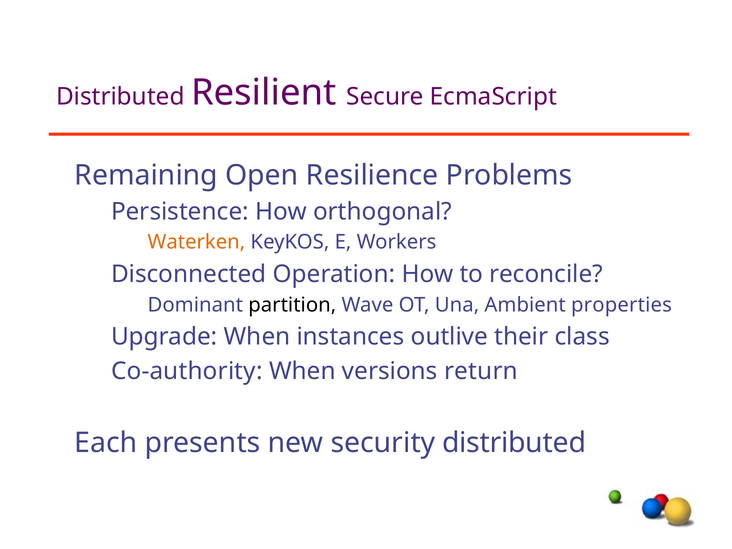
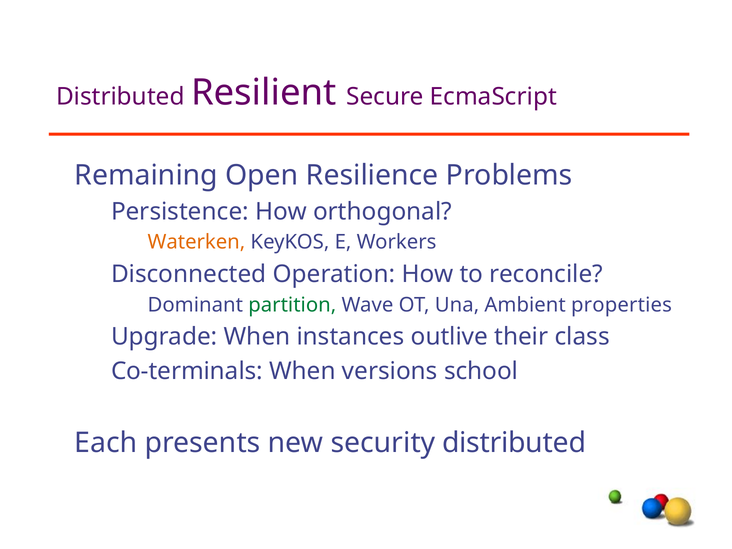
partition colour: black -> green
Co-authority: Co-authority -> Co-terminals
return: return -> school
